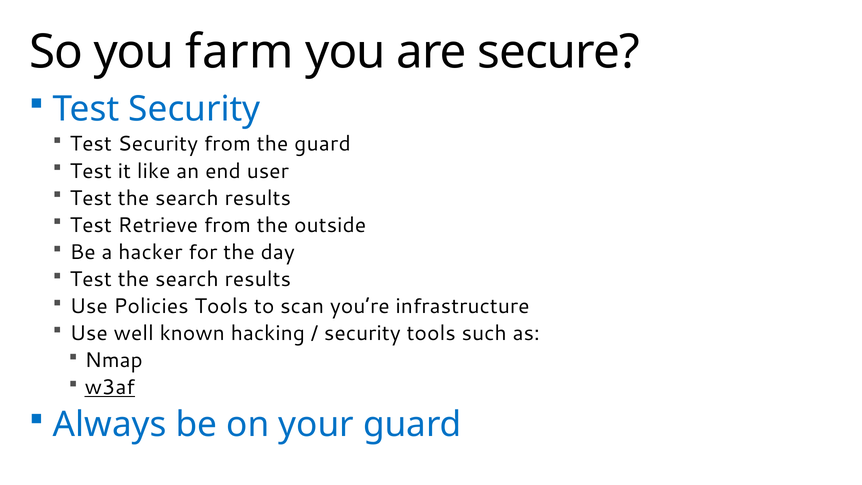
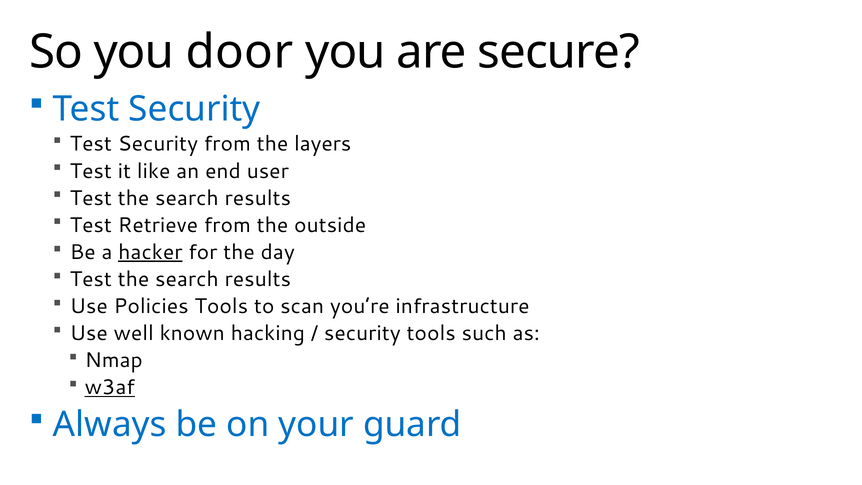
farm: farm -> door
the guard: guard -> layers
hacker underline: none -> present
